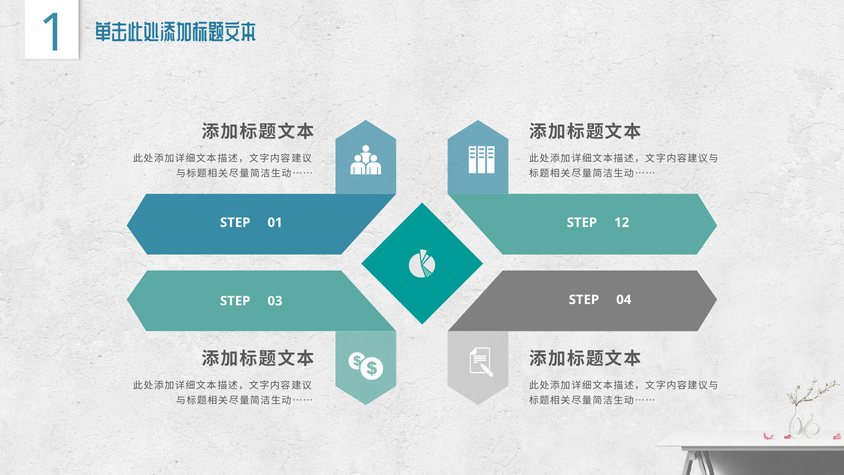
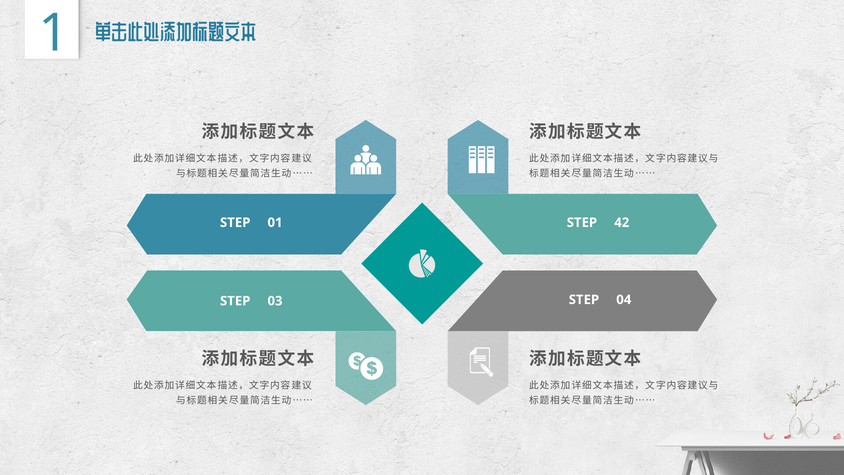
12: 12 -> 42
